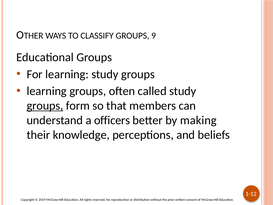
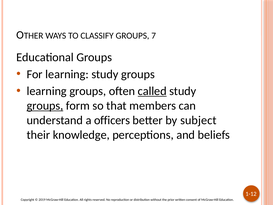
9: 9 -> 7
called underline: none -> present
making: making -> subject
